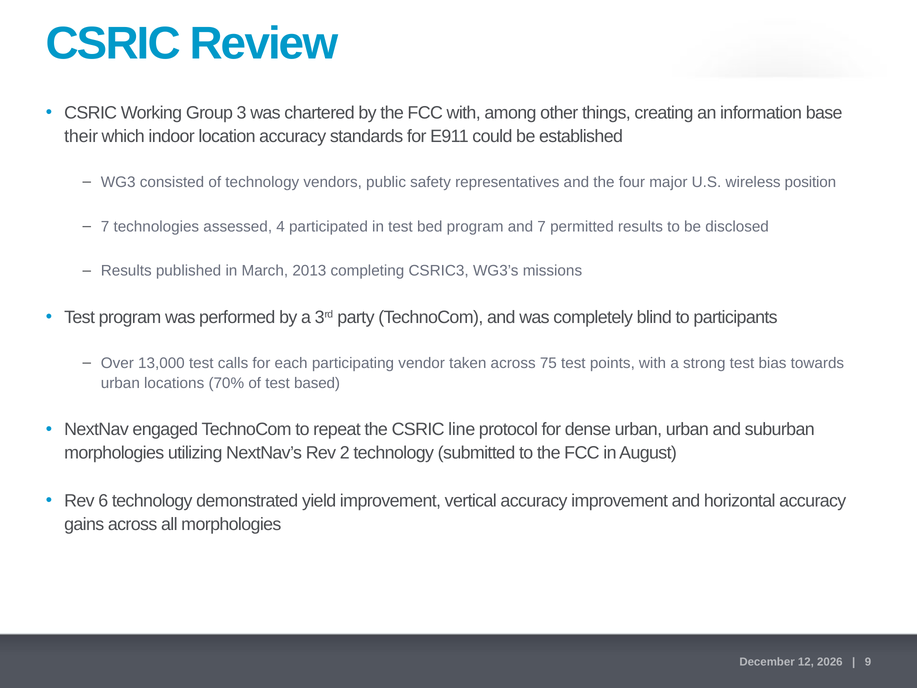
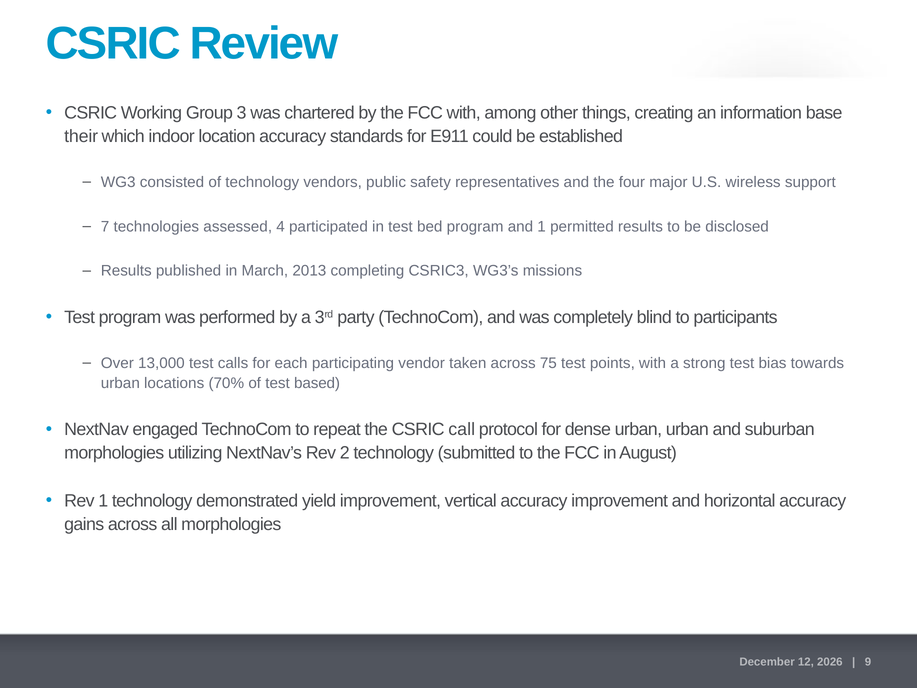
position: position -> support
and 7: 7 -> 1
line: line -> call
Rev 6: 6 -> 1
